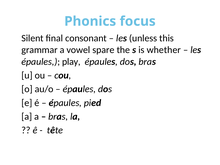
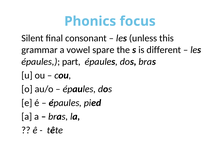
whether: whether -> different
play: play -> part
